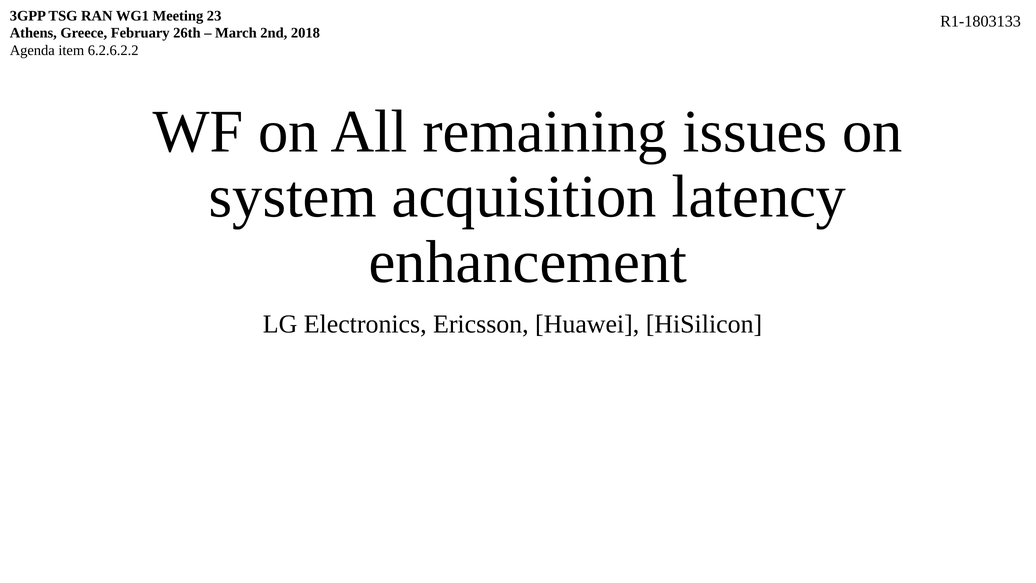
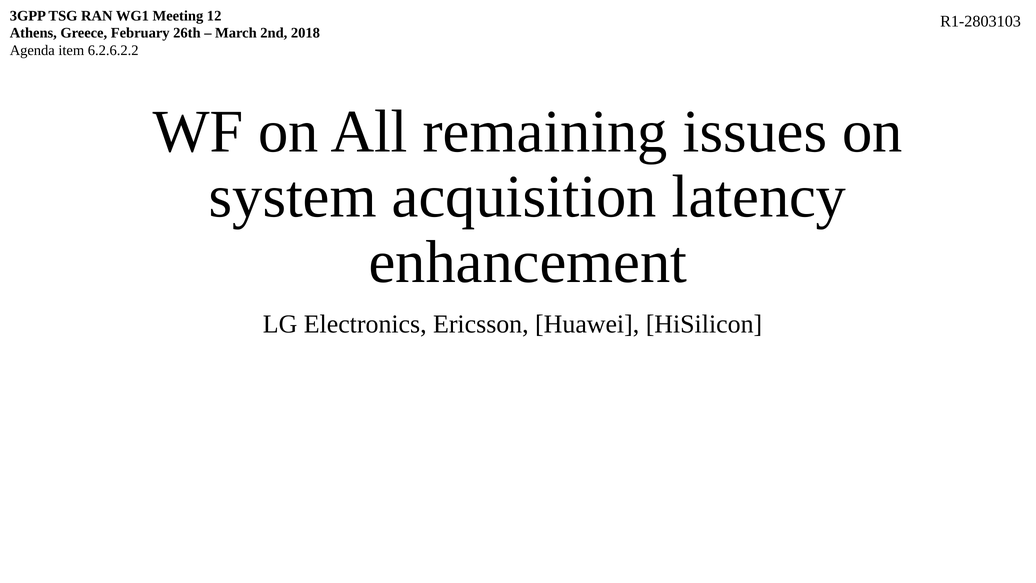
23: 23 -> 12
R1-1803133: R1-1803133 -> R1-2803103
